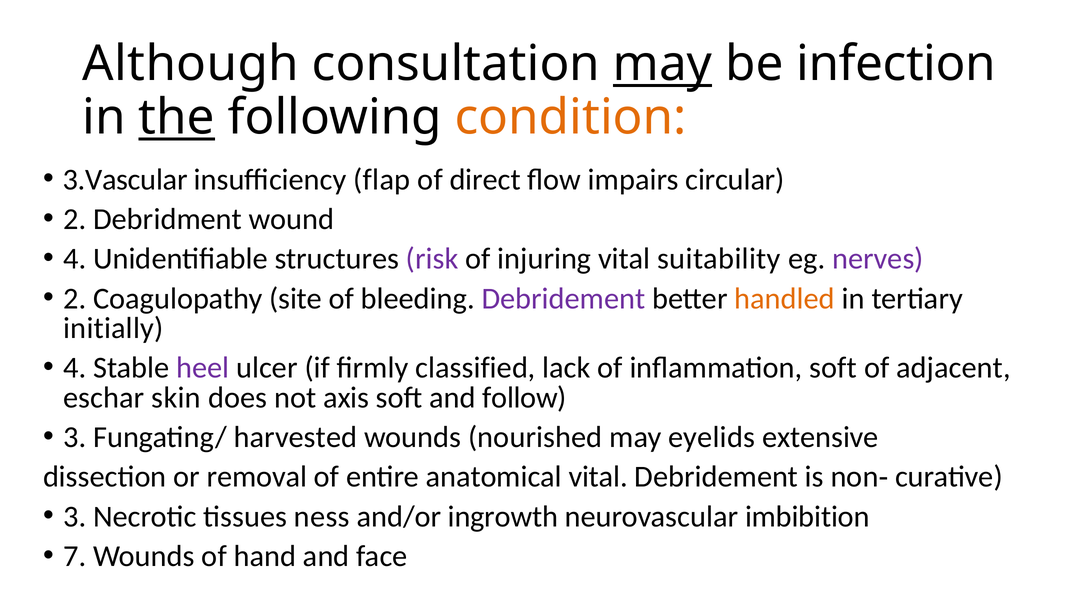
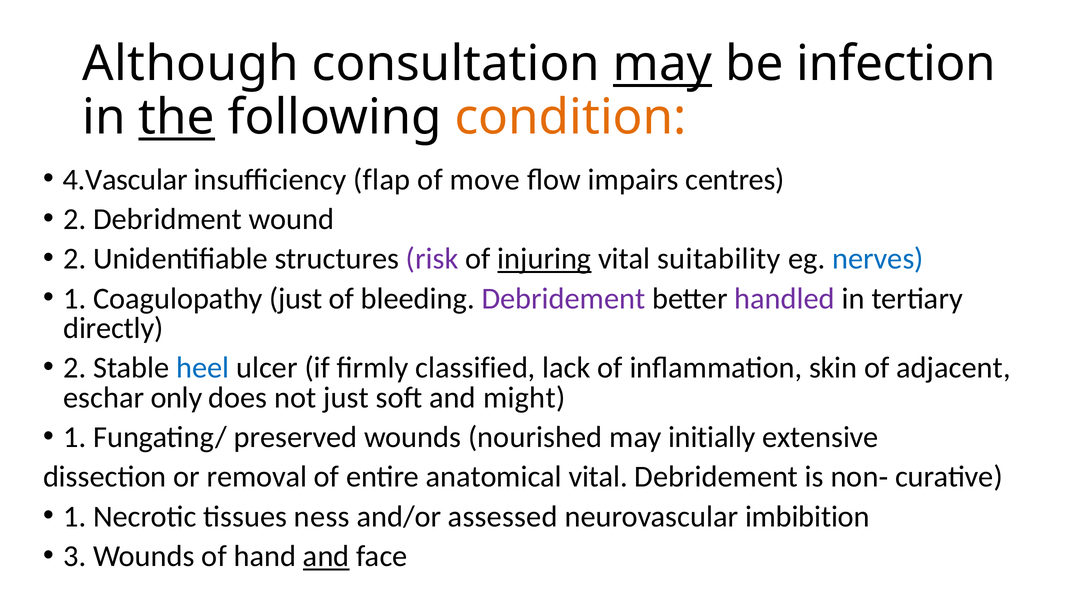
3.Vascular: 3.Vascular -> 4.Vascular
direct: direct -> move
circular: circular -> centres
4 at (75, 259): 4 -> 2
injuring underline: none -> present
nerves colour: purple -> blue
2 at (75, 298): 2 -> 1
Coagulopathy site: site -> just
handled colour: orange -> purple
initially: initially -> directly
4 at (75, 368): 4 -> 2
heel colour: purple -> blue
inflammation soft: soft -> skin
skin: skin -> only
not axis: axis -> just
follow: follow -> might
3 at (75, 437): 3 -> 1
harvested: harvested -> preserved
eyelids: eyelids -> initially
3 at (75, 516): 3 -> 1
ingrowth: ingrowth -> assessed
7: 7 -> 3
and at (326, 556) underline: none -> present
